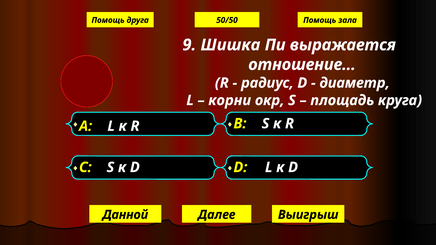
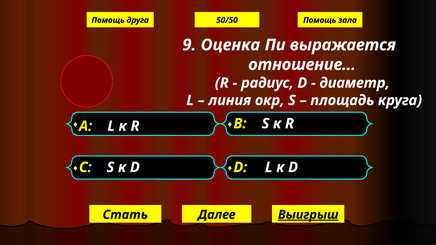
Шишка: Шишка -> Оценка
корни: корни -> линия
Данной: Данной -> Стать
Выигрыш underline: none -> present
